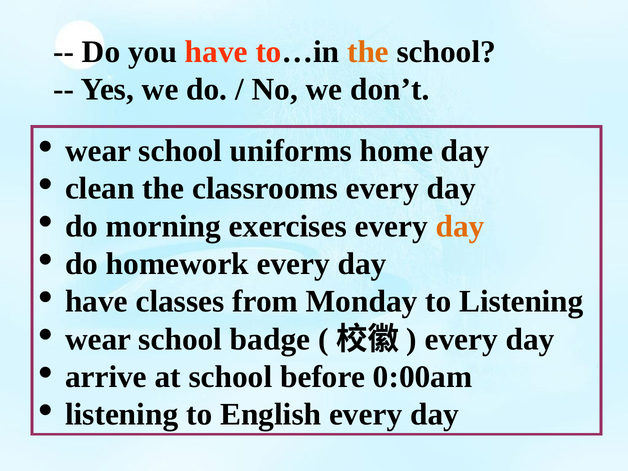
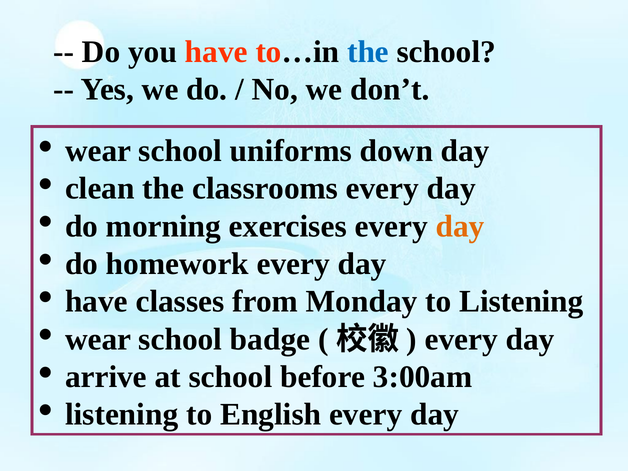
the at (368, 52) colour: orange -> blue
home: home -> down
0:00am: 0:00am -> 3:00am
